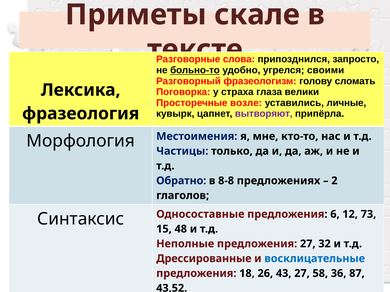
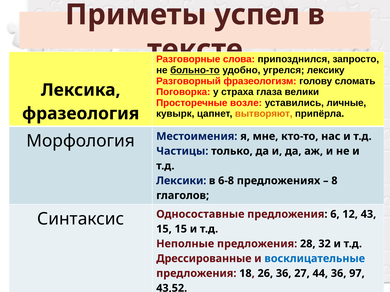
скале: скале -> успел
своими: своими -> лексику
вытворяют colour: purple -> orange
Обратно: Обратно -> Лексики
8-8: 8-8 -> 6-8
2: 2 -> 8
73: 73 -> 43
15 48: 48 -> 15
предложения 27: 27 -> 28
26 43: 43 -> 36
58: 58 -> 44
87: 87 -> 97
